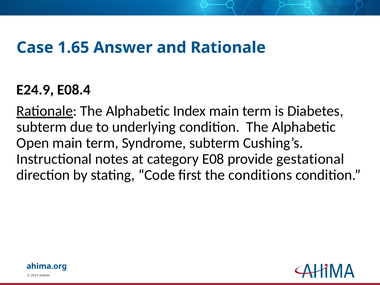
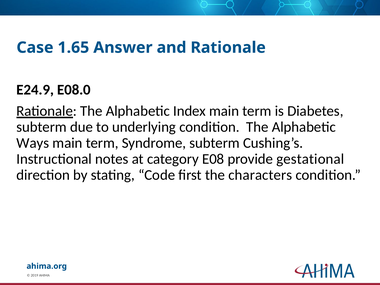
E08.4: E08.4 -> E08.0
Open: Open -> Ways
conditions: conditions -> characters
